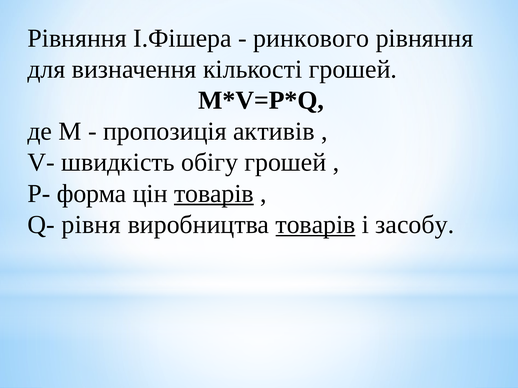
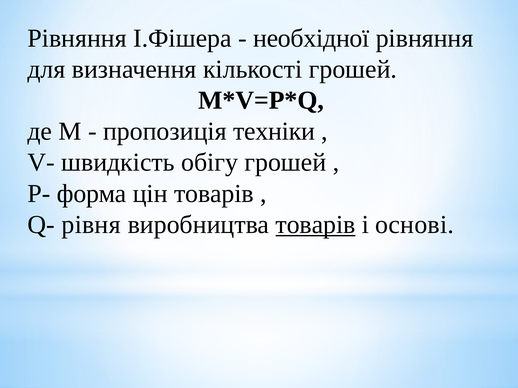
ринкового: ринкового -> необхідної
активів: активів -> техніки
товарів at (214, 194) underline: present -> none
засобу: засобу -> основі
